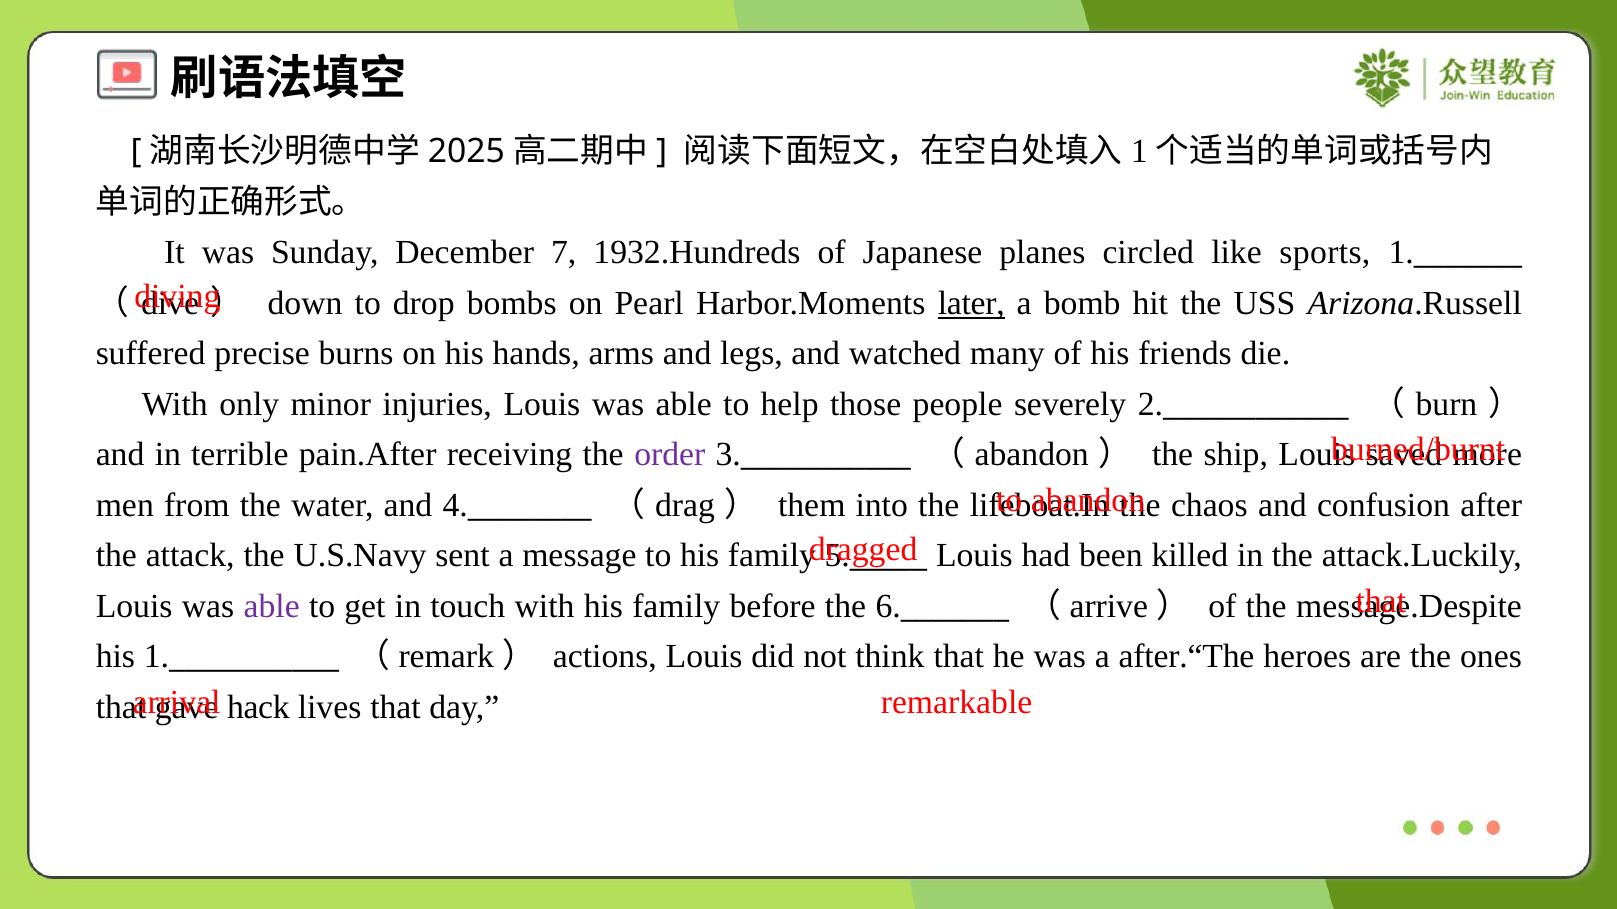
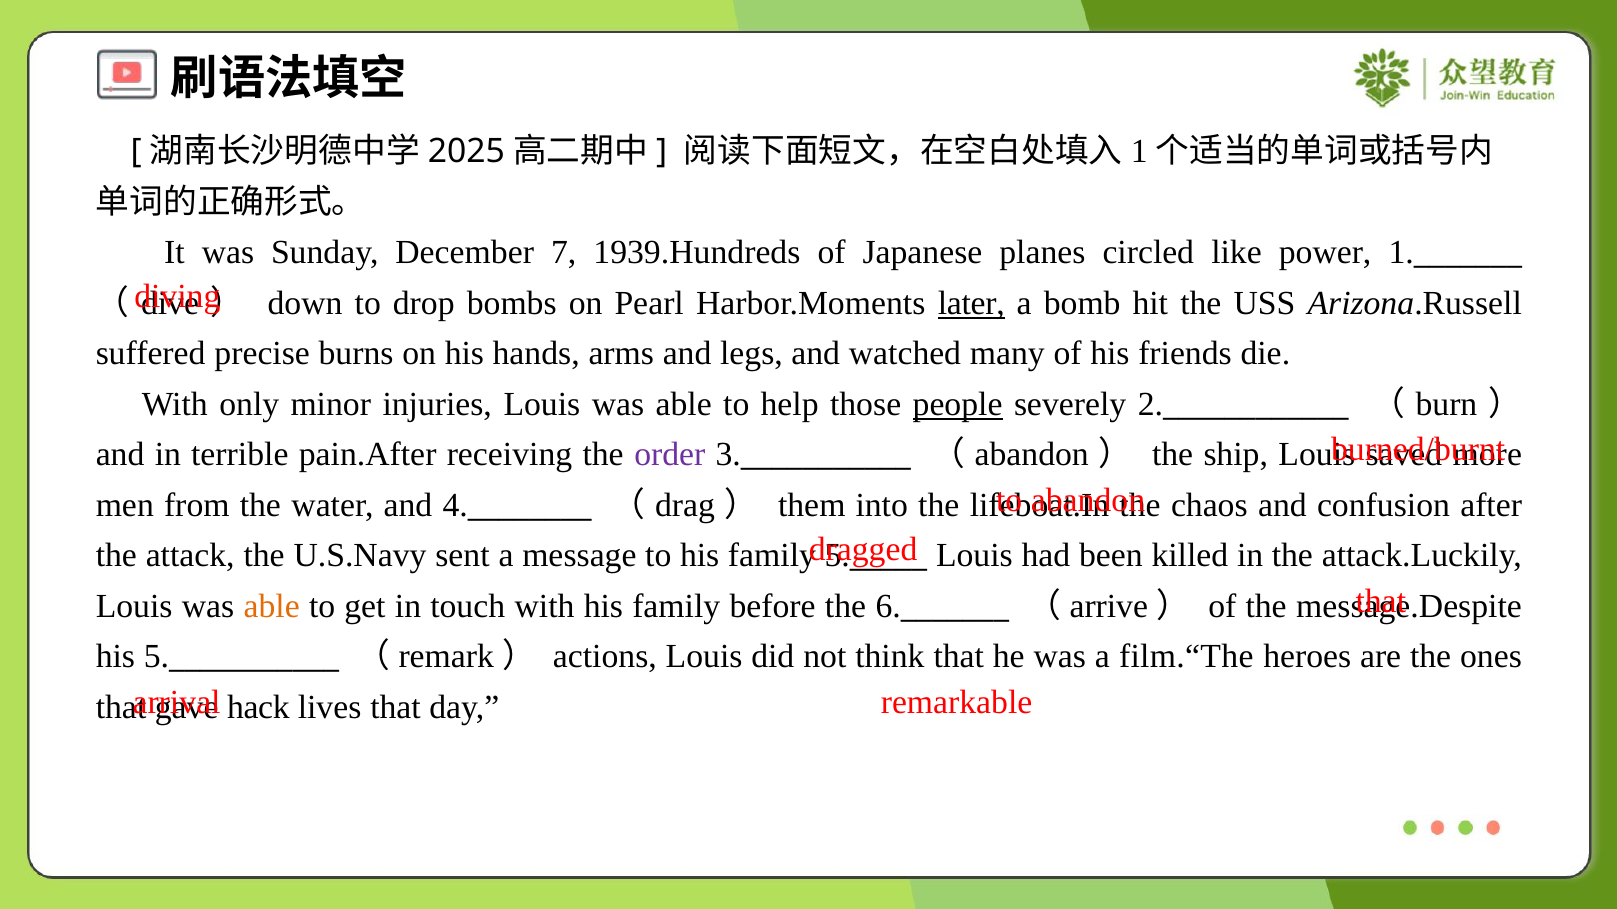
1932.Hundreds: 1932.Hundreds -> 1939.Hundreds
sports: sports -> power
people underline: none -> present
able at (272, 607) colour: purple -> orange
his 1: 1 -> 5
after.“The: after.“The -> film.“The
